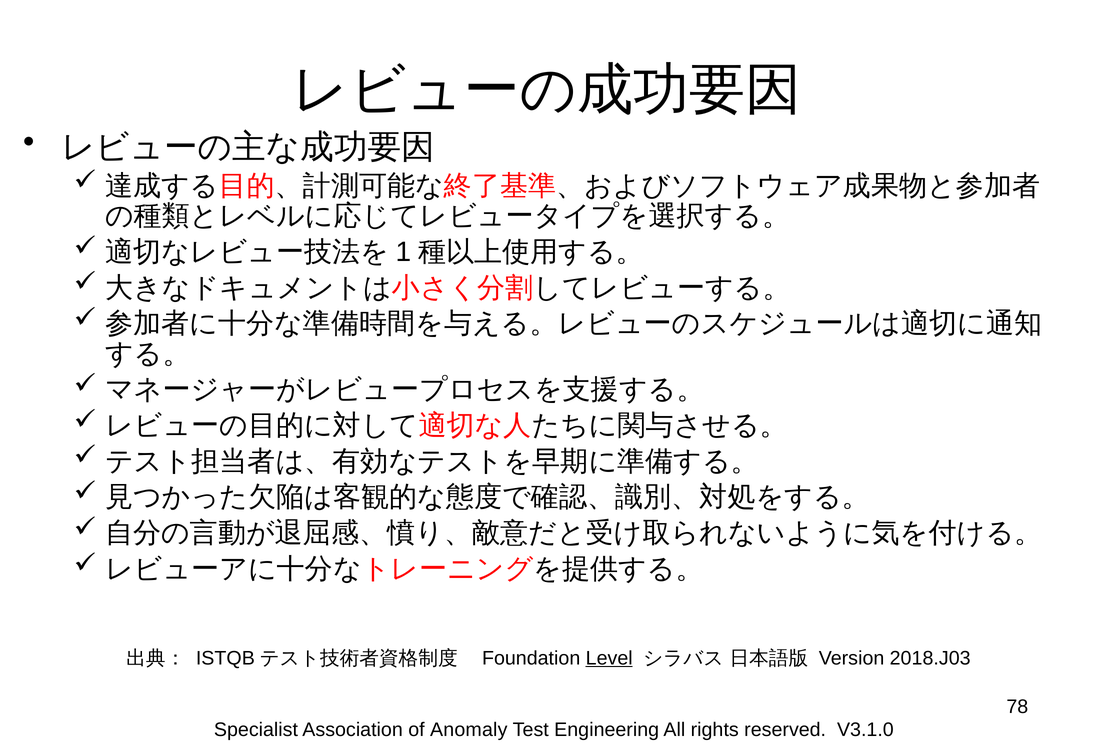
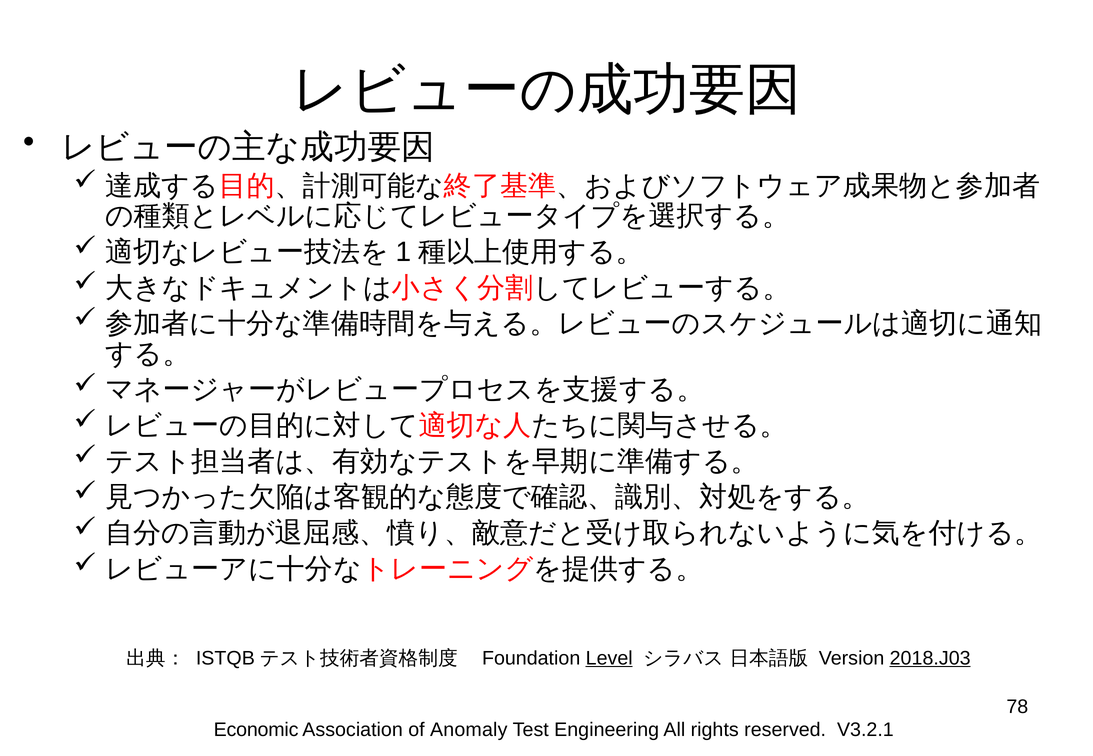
2018.J03 underline: none -> present
Specialist: Specialist -> Economic
V3.1.0: V3.1.0 -> V3.2.1
